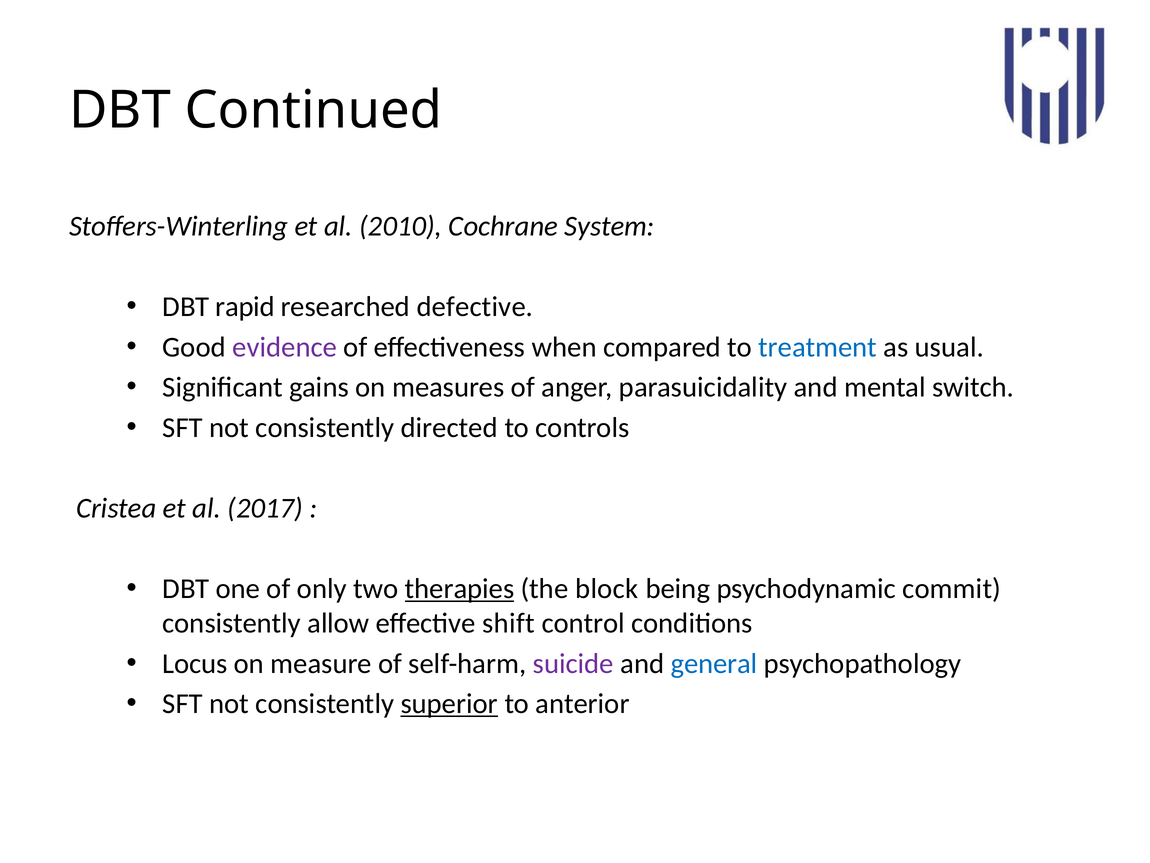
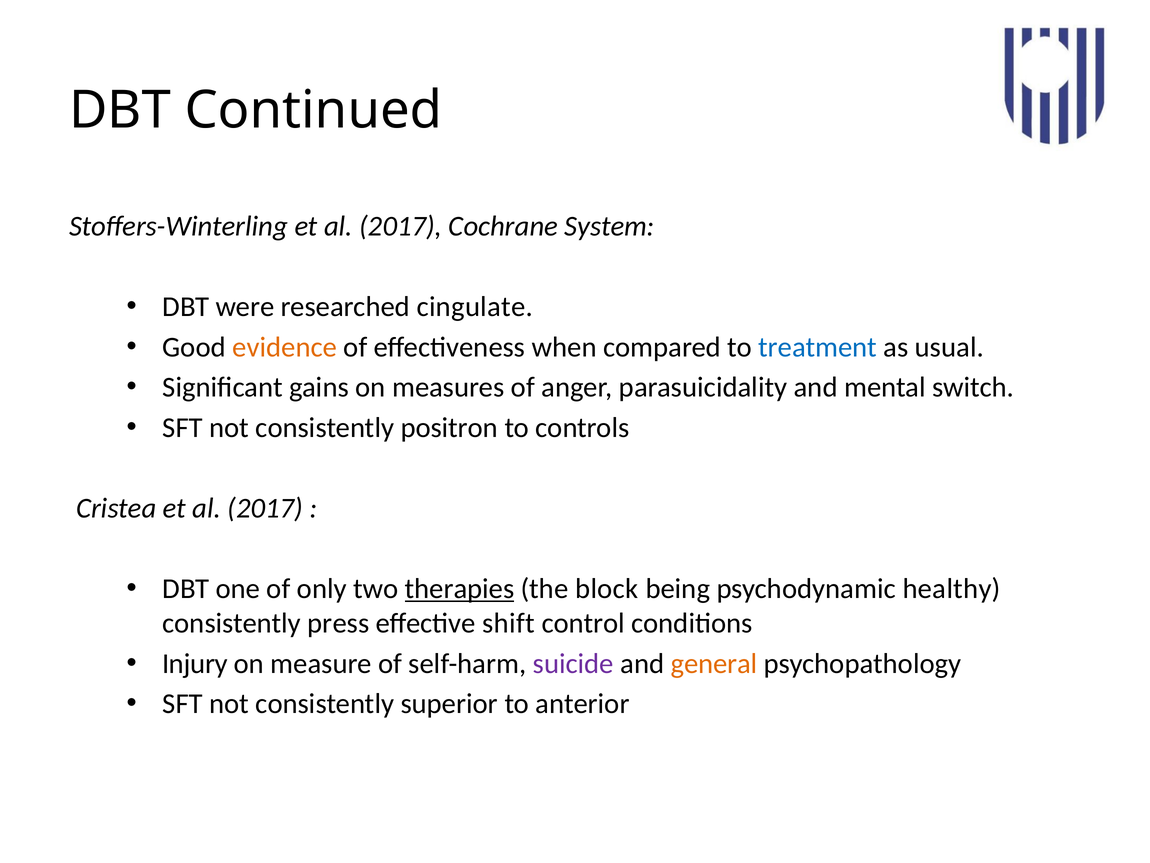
Stoffers-Winterling et al 2010: 2010 -> 2017
rapid: rapid -> were
defective: defective -> cingulate
evidence colour: purple -> orange
directed: directed -> positron
commit: commit -> healthy
allow: allow -> press
Locus: Locus -> Injury
general colour: blue -> orange
superior underline: present -> none
